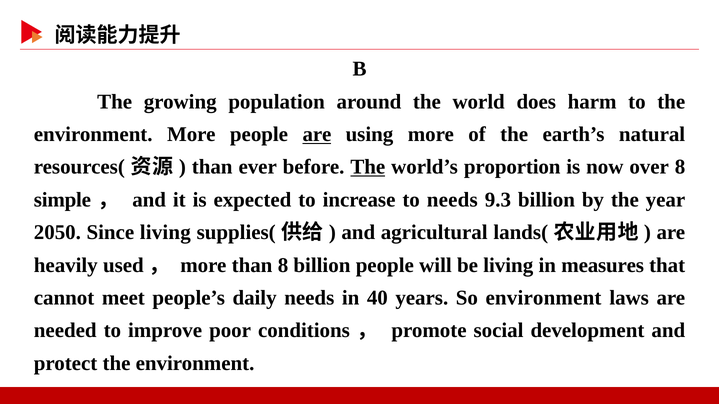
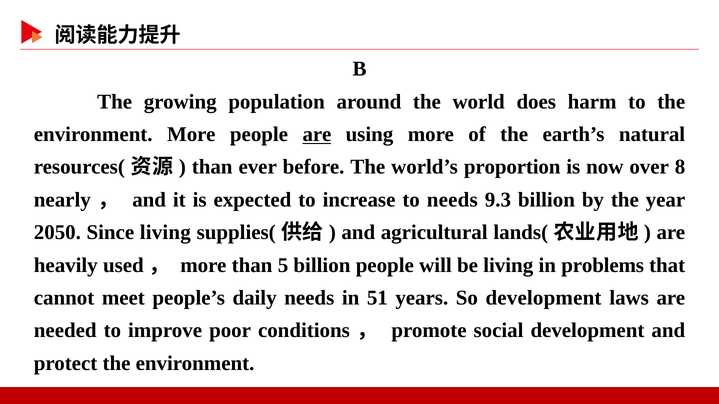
The at (368, 167) underline: present -> none
simple: simple -> nearly
than 8: 8 -> 5
measures: measures -> problems
40: 40 -> 51
So environment: environment -> development
